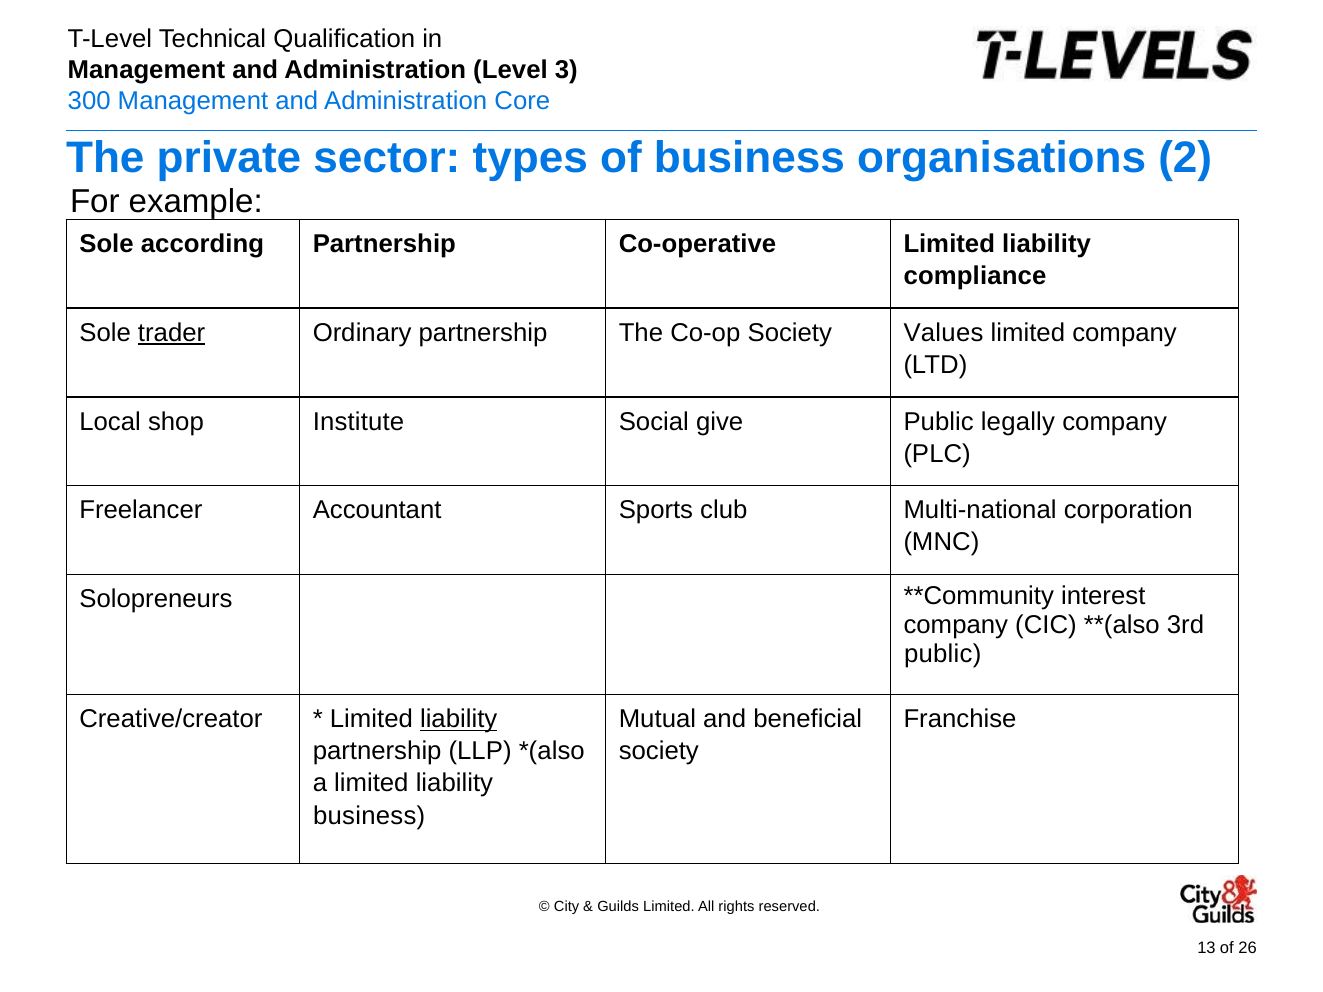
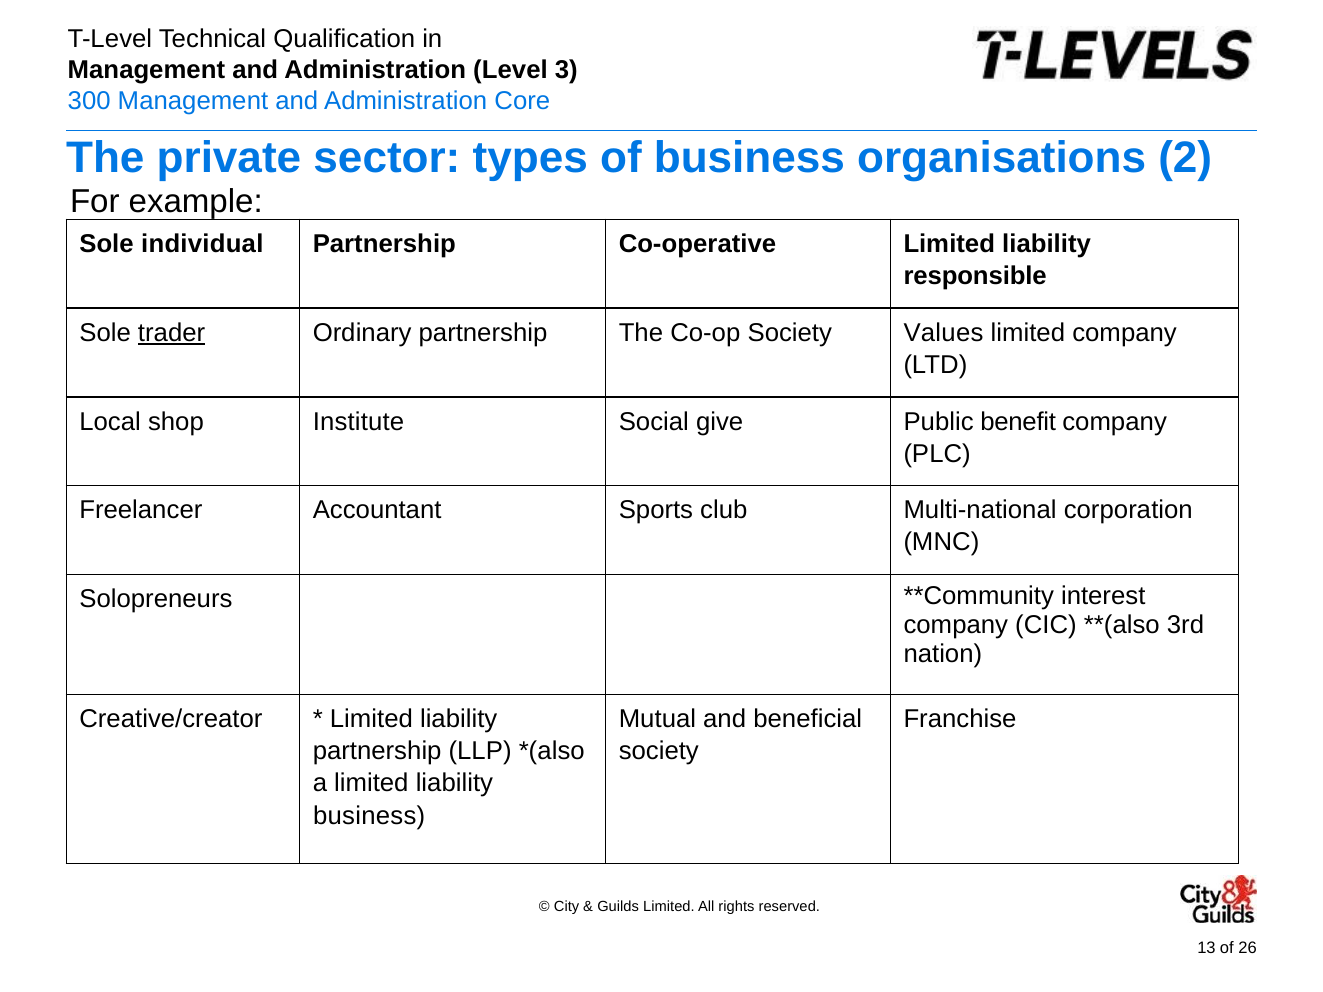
according: according -> individual
compliance: compliance -> responsible
legally: legally -> benefit
public at (943, 654): public -> nation
liability at (459, 720) underline: present -> none
